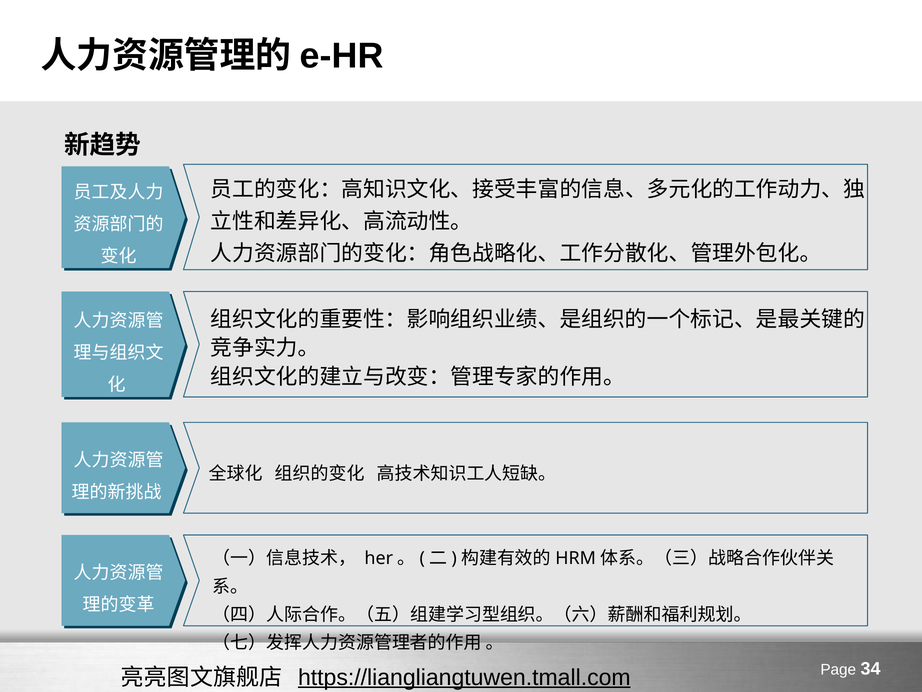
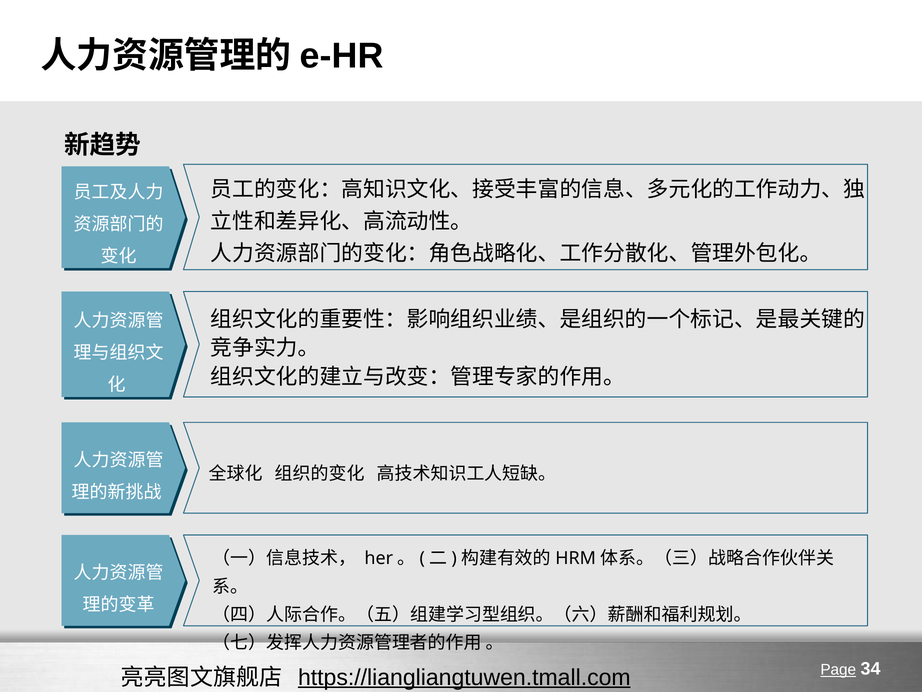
Page underline: none -> present
